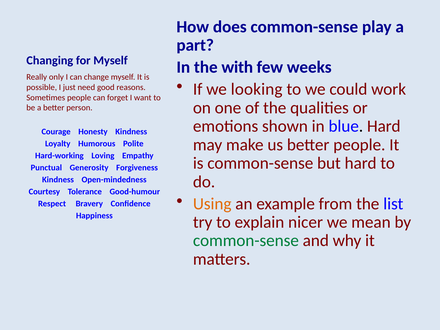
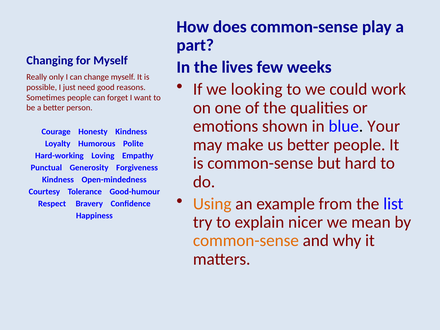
with: with -> lives
blue Hard: Hard -> Your
common-sense at (246, 241) colour: green -> orange
